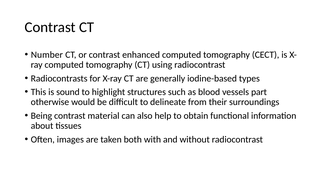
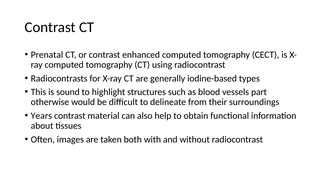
Number: Number -> Prenatal
Being: Being -> Years
